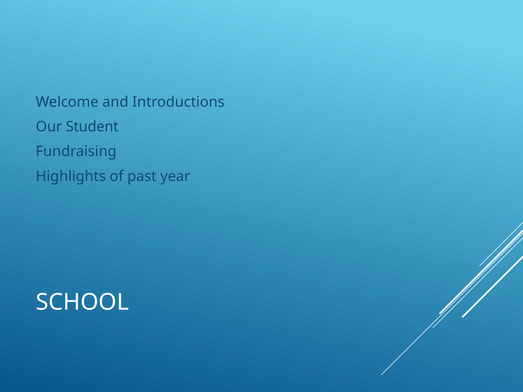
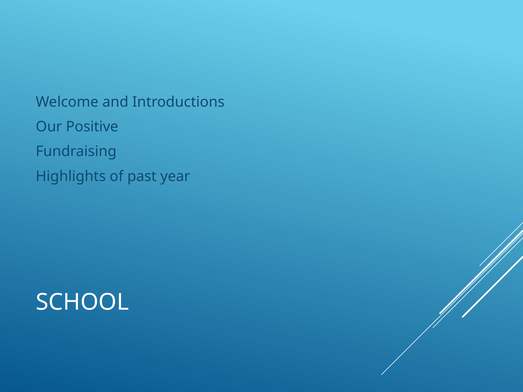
Student: Student -> Positive
